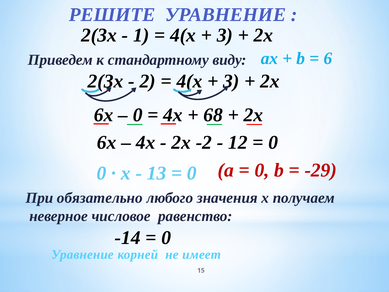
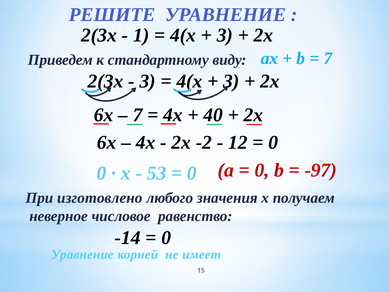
6 at (328, 58): 6 -> 7
2 at (148, 81): 2 -> 3
0 at (138, 115): 0 -> 7
68: 68 -> 40
-29: -29 -> -97
13: 13 -> 53
обязательно: обязательно -> изготовлено
